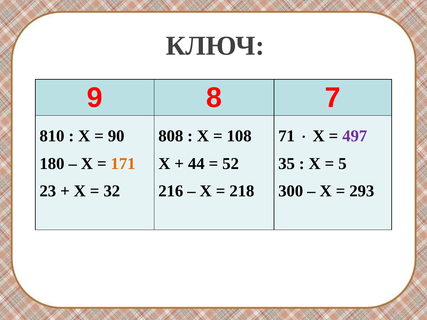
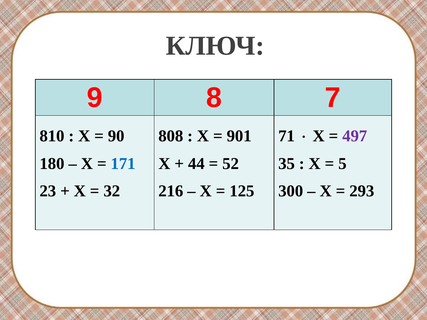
108: 108 -> 901
171 colour: orange -> blue
218: 218 -> 125
